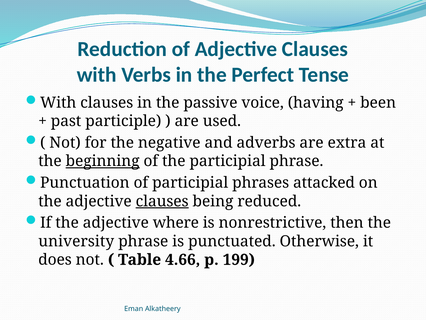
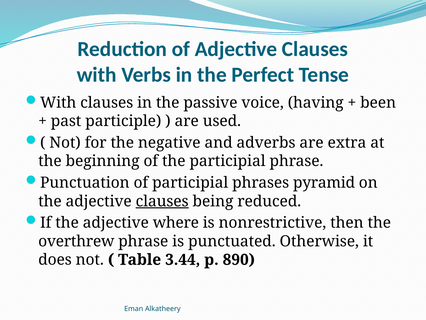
beginning underline: present -> none
attacked: attacked -> pyramid
university: university -> overthrew
4.66: 4.66 -> 3.44
199: 199 -> 890
